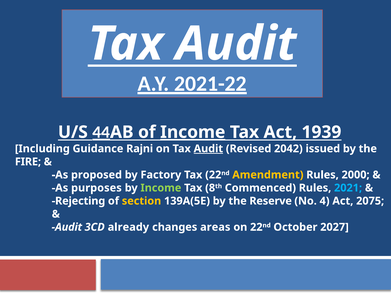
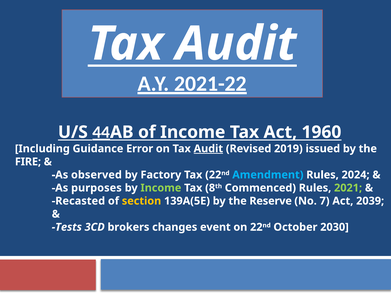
Income at (193, 132) underline: present -> none
1939: 1939 -> 1960
Rajni: Rajni -> Error
2042: 2042 -> 2019
proposed: proposed -> observed
Amendment colour: yellow -> light blue
2000: 2000 -> 2024
2021 colour: light blue -> light green
Rejecting: Rejecting -> Recasted
4: 4 -> 7
2075: 2075 -> 2039
Audit at (67, 227): Audit -> Tests
already: already -> brokers
areas: areas -> event
2027: 2027 -> 2030
